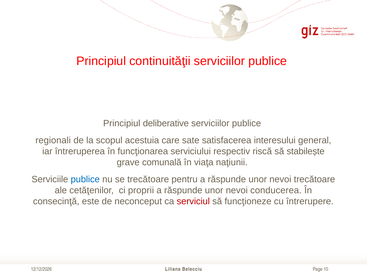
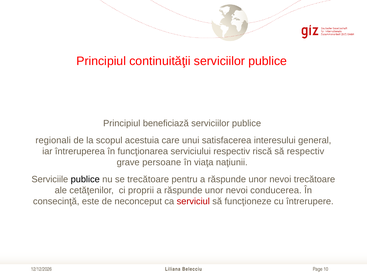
deliberative: deliberative -> beneficiază
sate: sate -> unui
să stabilește: stabilește -> respectiv
comunală: comunală -> persoane
publice at (85, 180) colour: blue -> black
